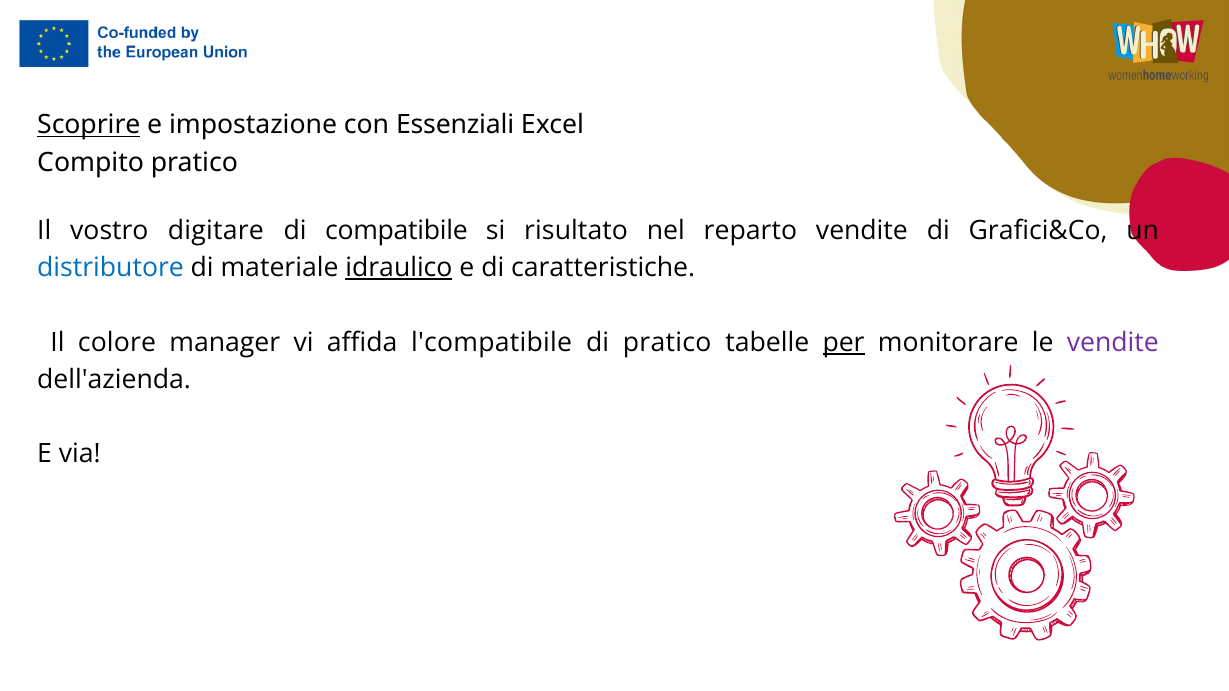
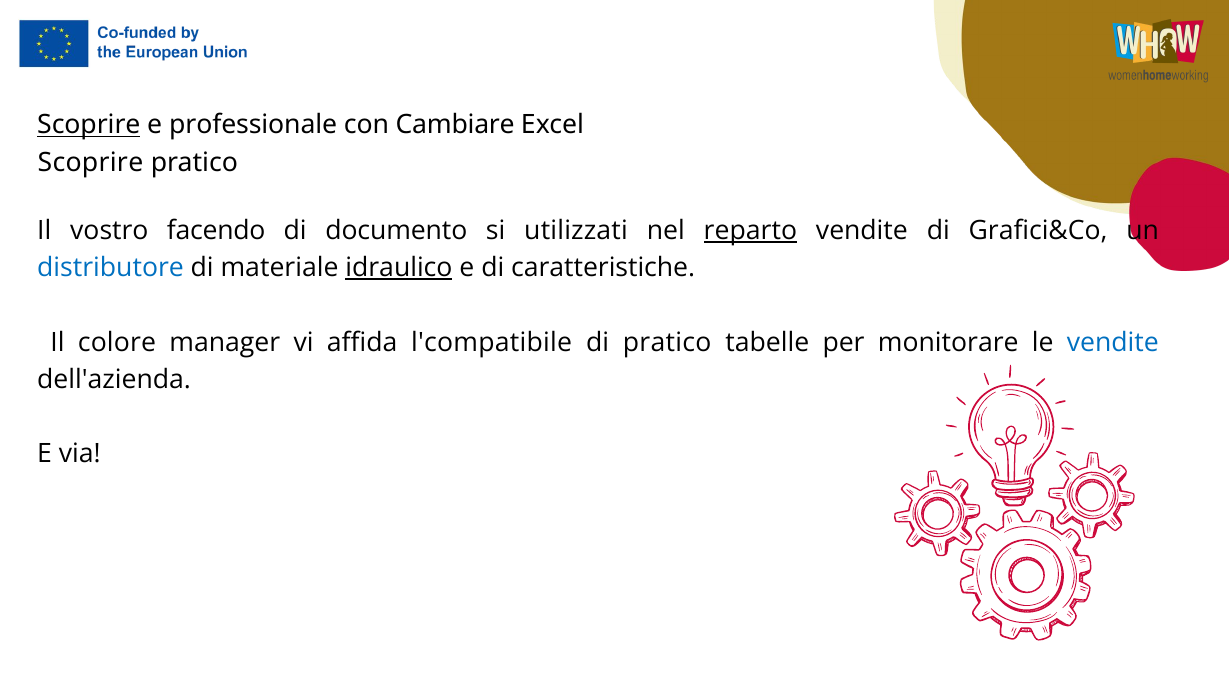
impostazione: impostazione -> professionale
Essenziali: Essenziali -> Cambiare
Compito at (91, 162): Compito -> Scoprire
digitare: digitare -> facendo
compatibile: compatibile -> documento
risultato: risultato -> utilizzati
reparto underline: none -> present
per underline: present -> none
vendite at (1113, 342) colour: purple -> blue
